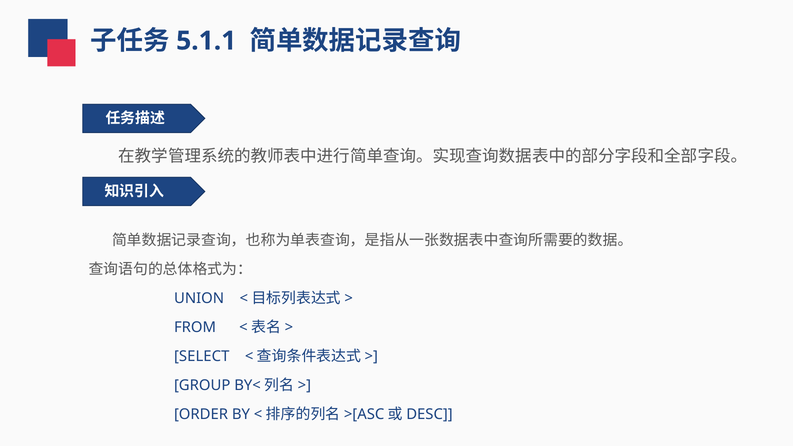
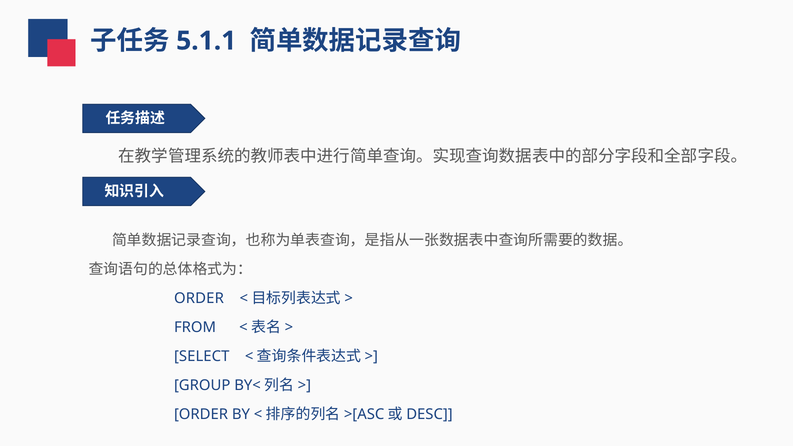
UNION at (199, 298): UNION -> ORDER
